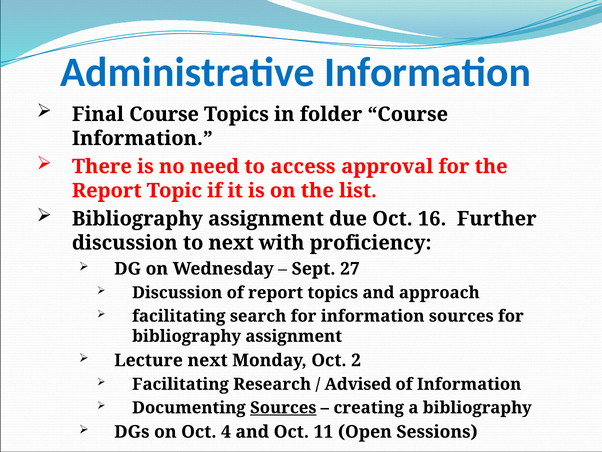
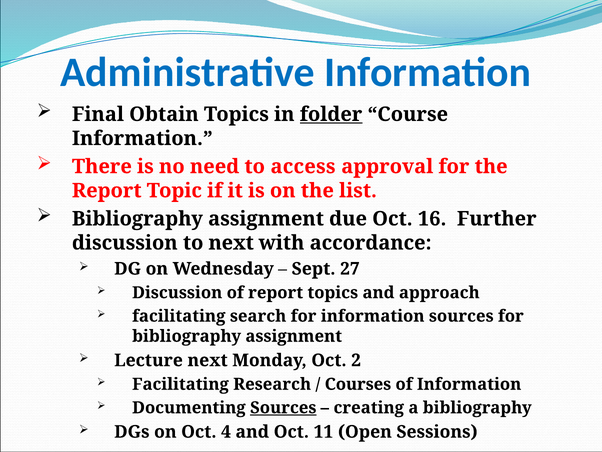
Final Course: Course -> Obtain
folder underline: none -> present
proficiency: proficiency -> accordance
Advised: Advised -> Courses
